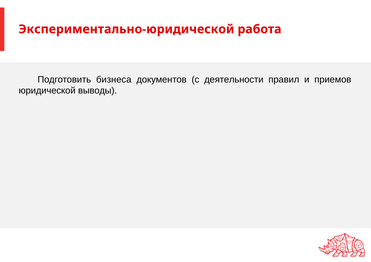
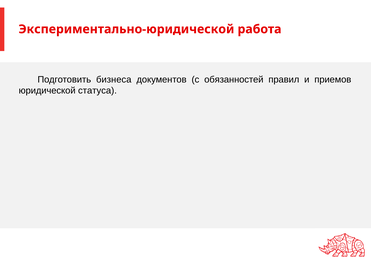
деятельности: деятельности -> обязанностей
выводы: выводы -> статуса
